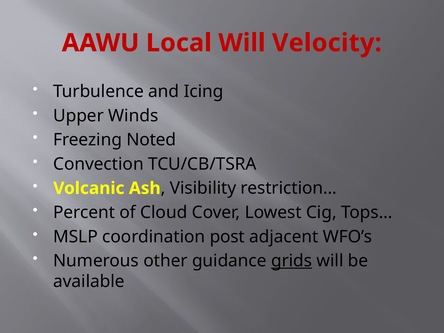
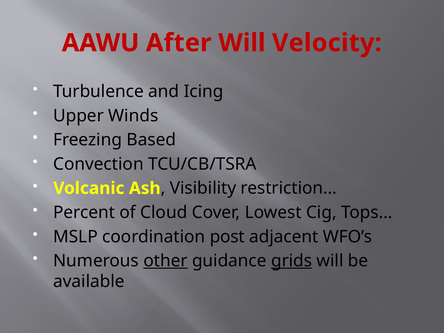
Local: Local -> After
Noted: Noted -> Based
other underline: none -> present
